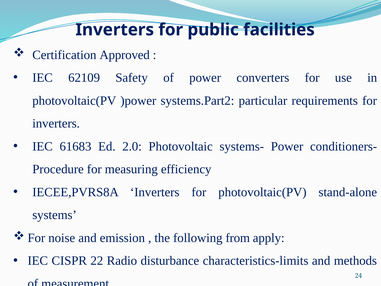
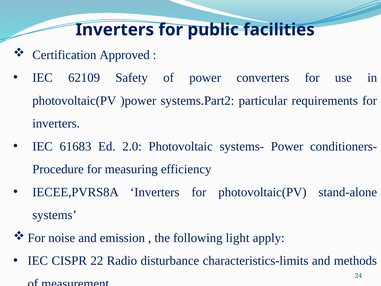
from: from -> light
